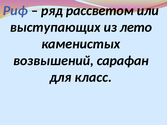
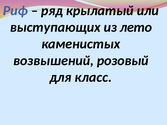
рассветом: рассветом -> крылатый
сарафан: сарафан -> розовый
